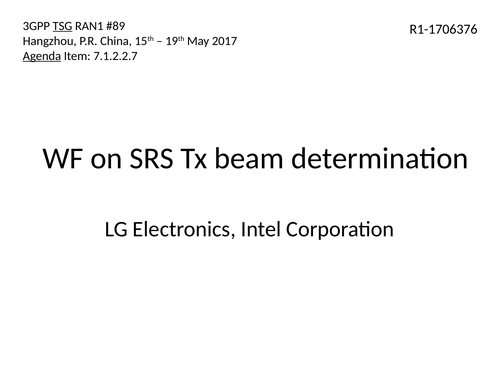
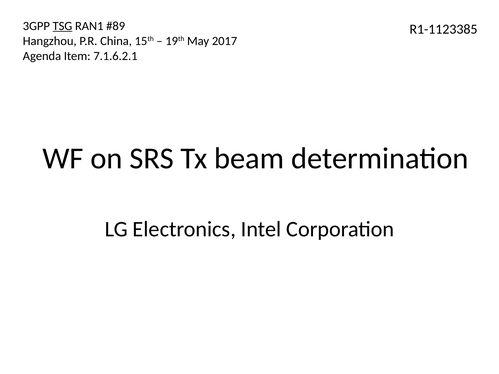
R1-1706376: R1-1706376 -> R1-1123385
Agenda underline: present -> none
7.1.2.2.7: 7.1.2.2.7 -> 7.1.6.2.1
